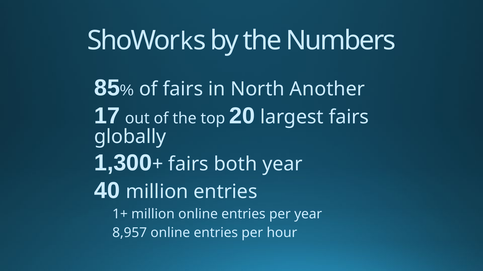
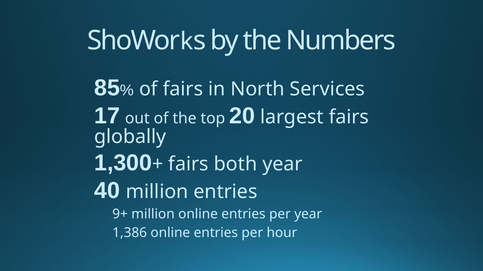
Another: Another -> Services
1+: 1+ -> 9+
8,957: 8,957 -> 1,386
